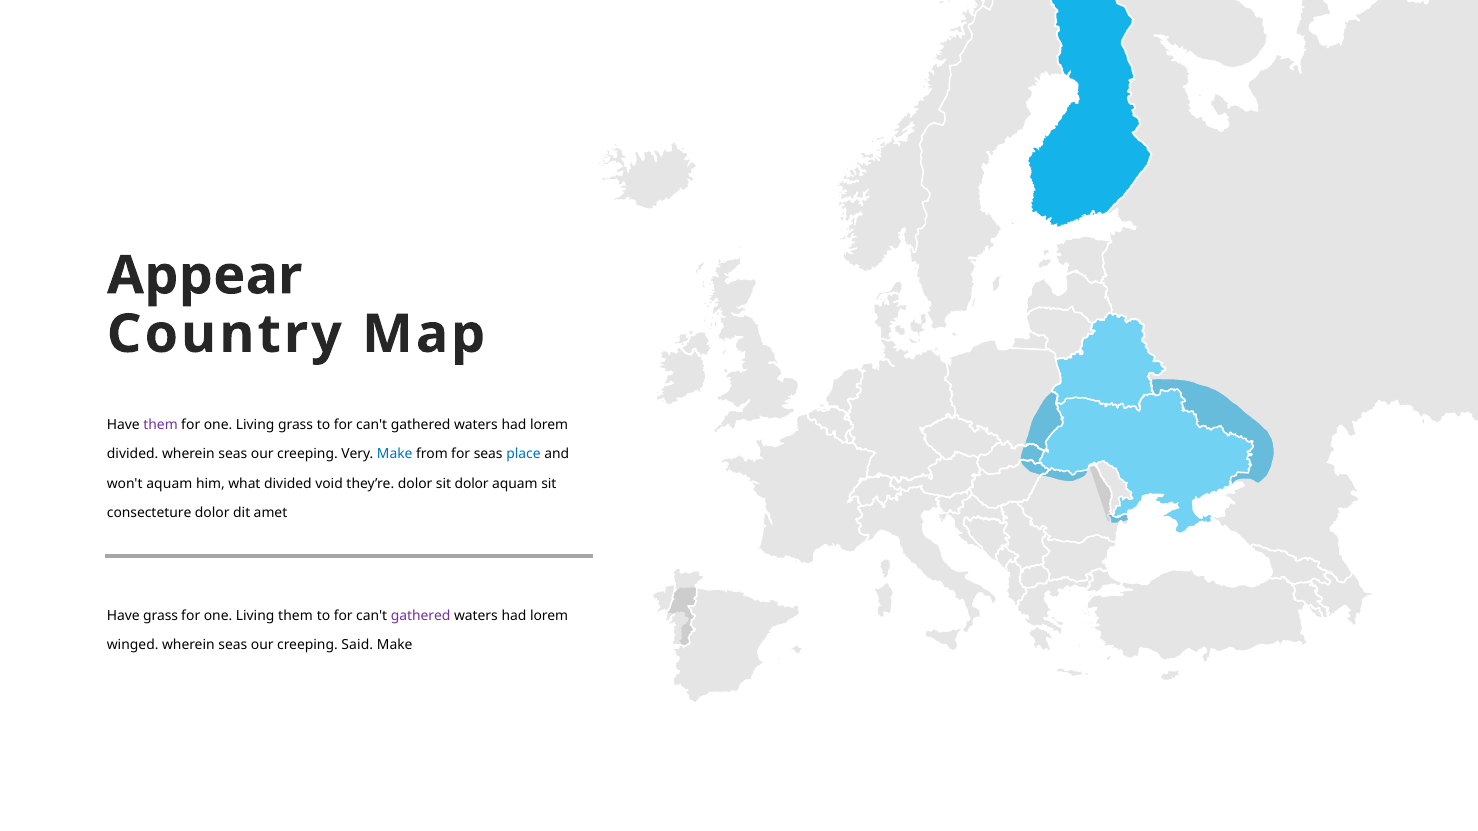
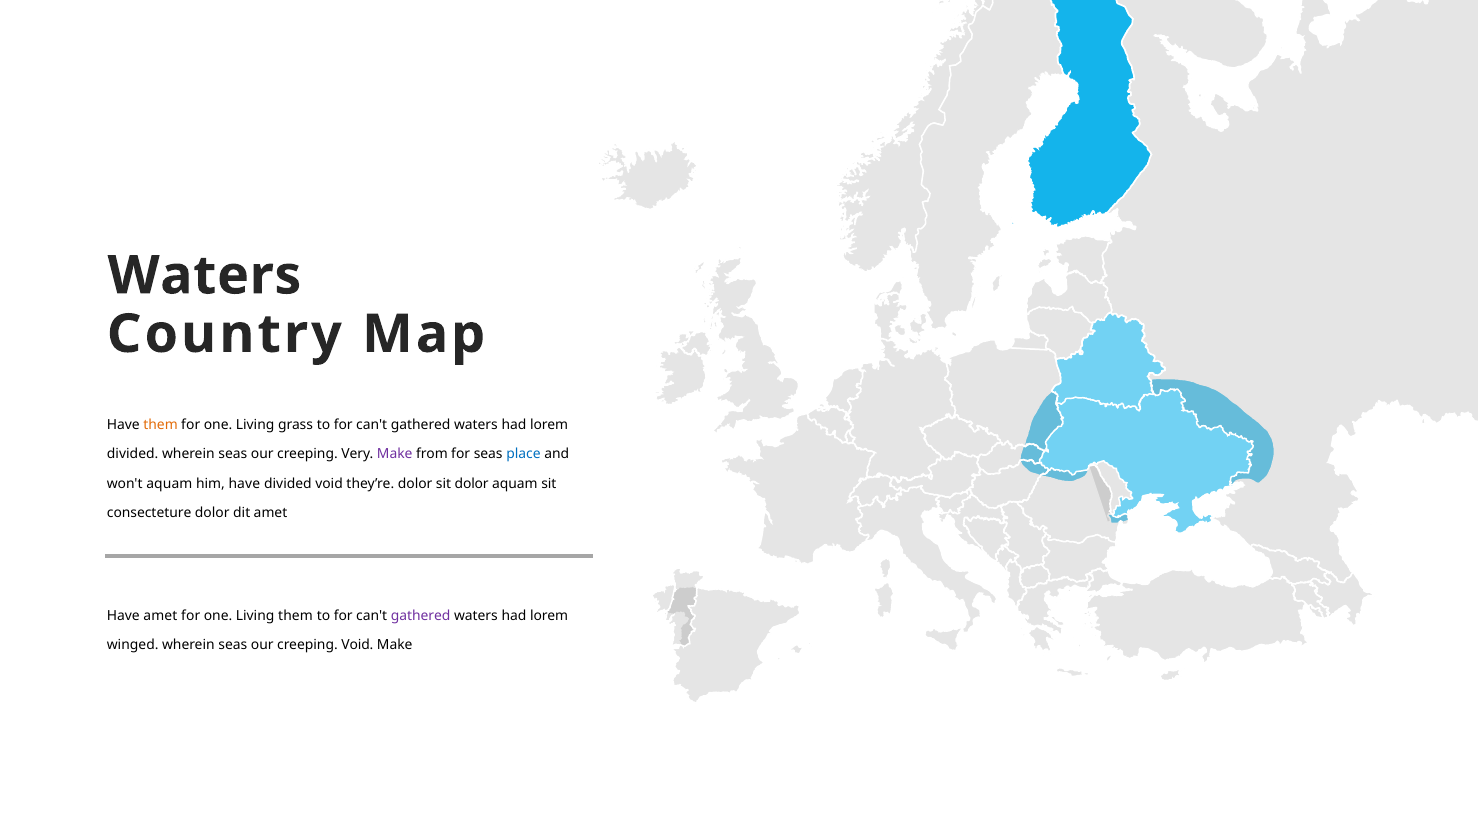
Appear at (205, 276): Appear -> Waters
them at (161, 425) colour: purple -> orange
Make at (395, 455) colour: blue -> purple
him what: what -> have
Have grass: grass -> amet
creeping Said: Said -> Void
